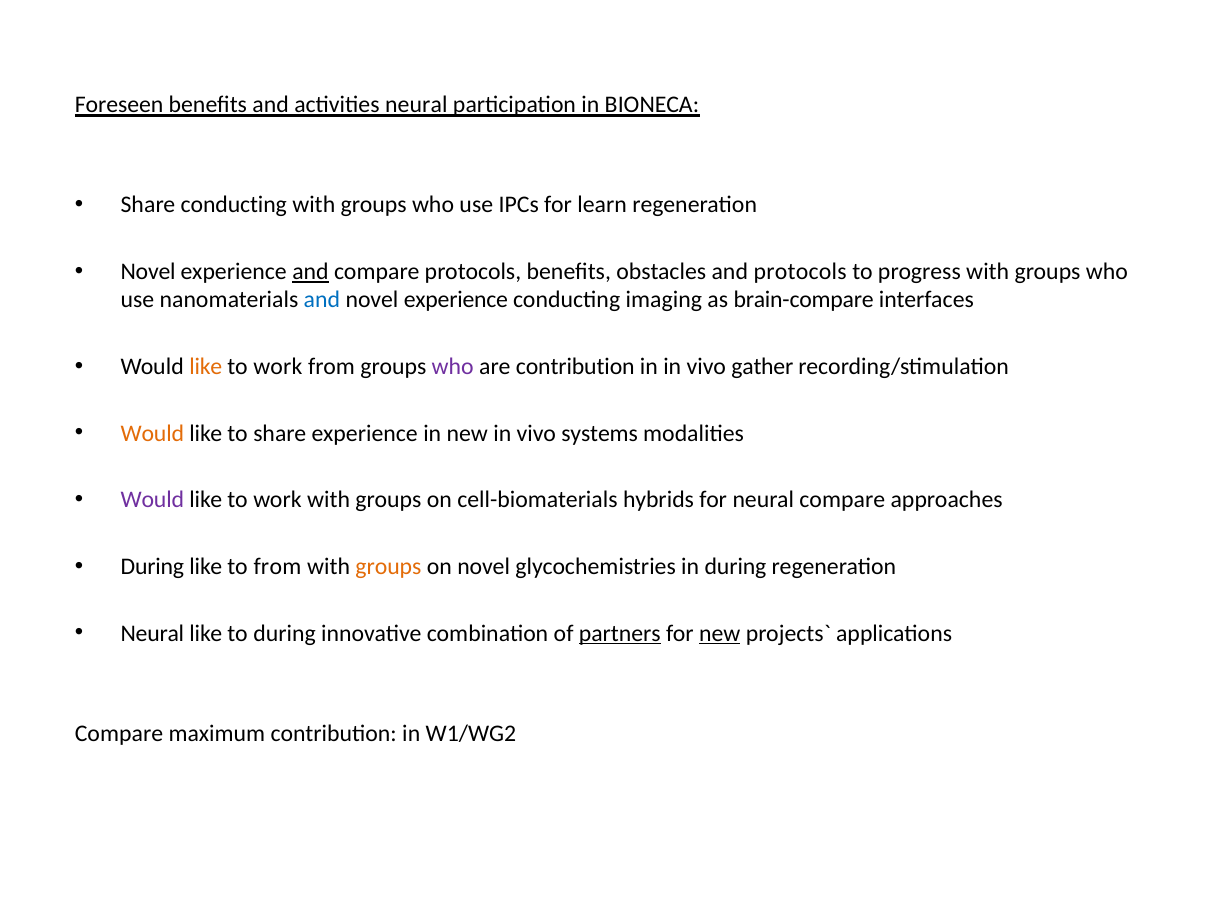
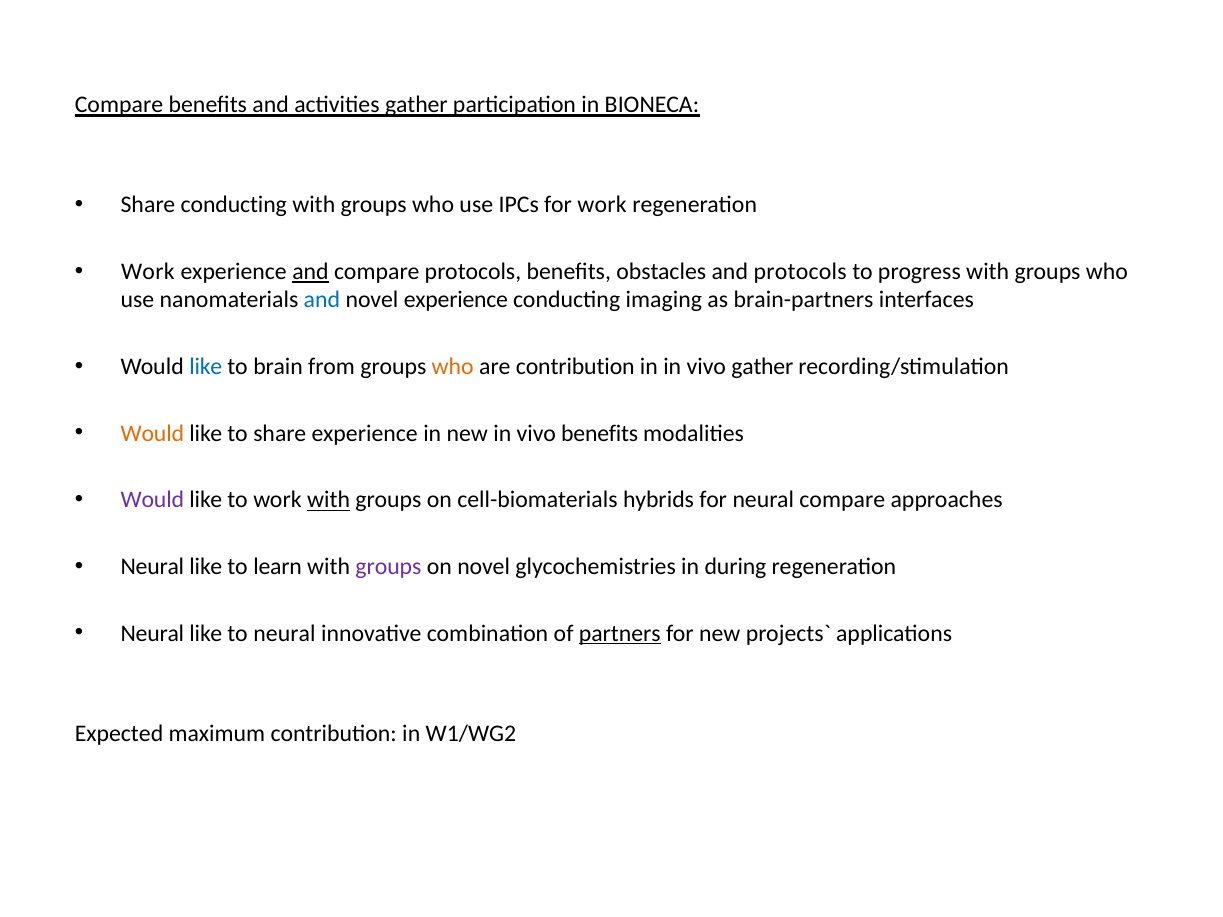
Foreseen at (119, 105): Foreseen -> Compare
activities neural: neural -> gather
for learn: learn -> work
Novel at (148, 272): Novel -> Work
brain-compare: brain-compare -> brain-partners
like at (206, 367) colour: orange -> blue
work at (278, 367): work -> brain
who at (453, 367) colour: purple -> orange
vivo systems: systems -> benefits
with at (329, 500) underline: none -> present
During at (152, 567): During -> Neural
to from: from -> learn
groups at (388, 567) colour: orange -> purple
to during: during -> neural
new at (720, 633) underline: present -> none
Compare at (119, 733): Compare -> Expected
